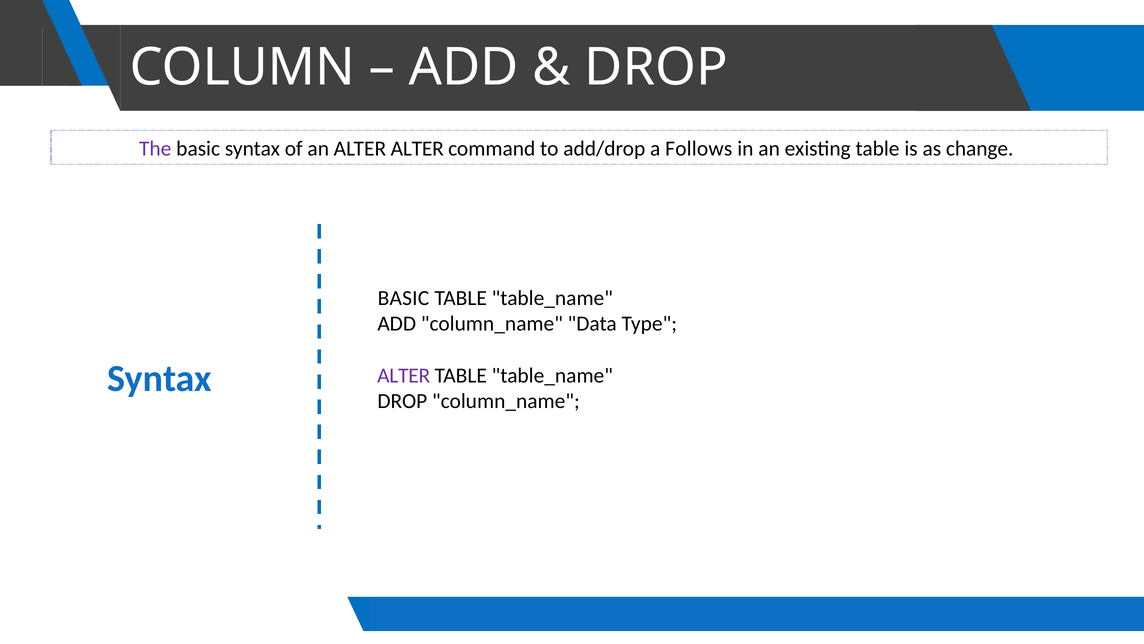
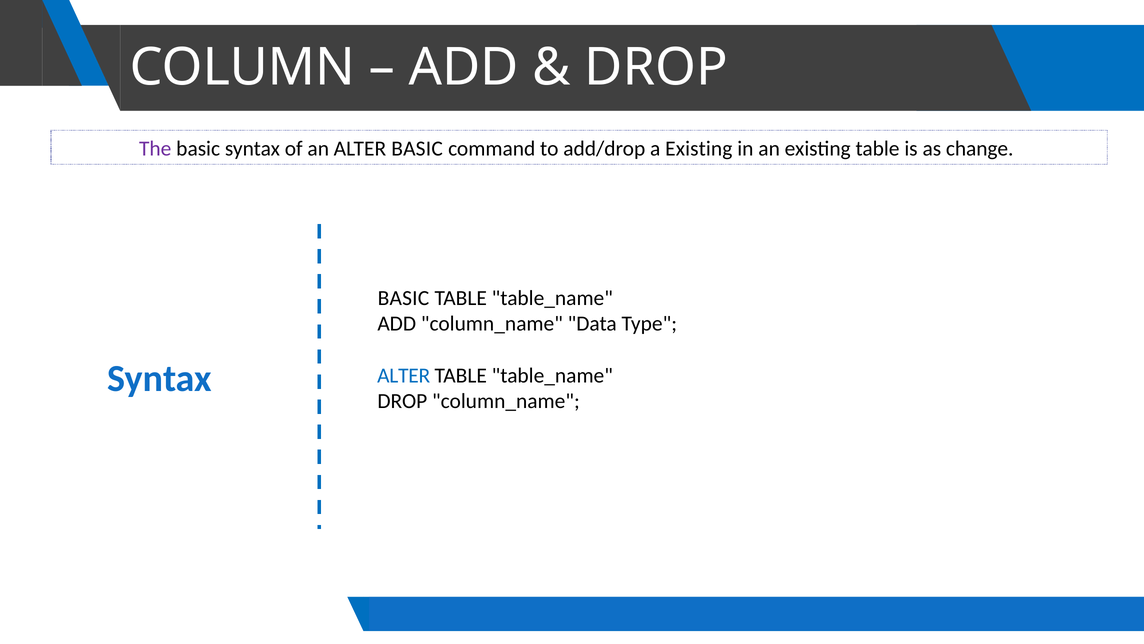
ALTER ALTER: ALTER -> BASIC
a Follows: Follows -> Existing
ALTER at (404, 375) colour: purple -> blue
